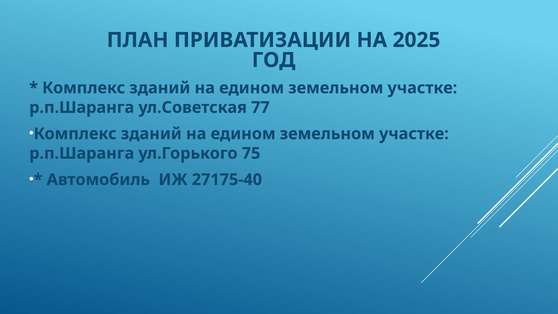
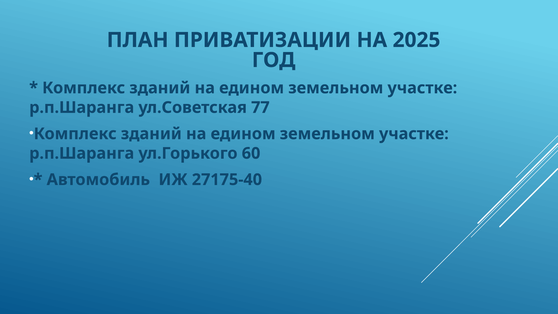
75: 75 -> 60
